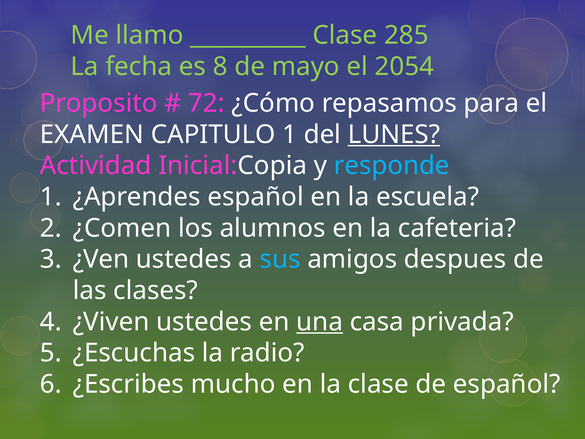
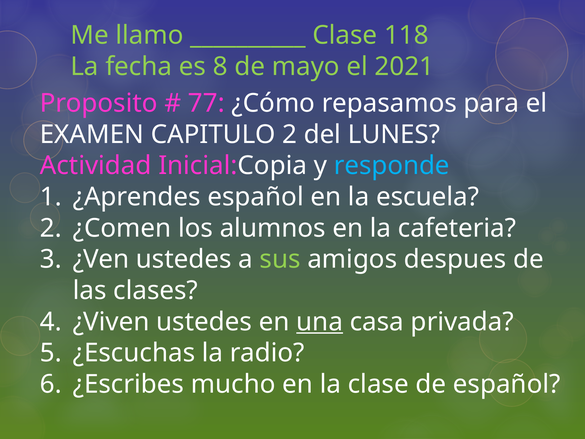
285: 285 -> 118
2054: 2054 -> 2021
72: 72 -> 77
CAPITULO 1: 1 -> 2
LUNES underline: present -> none
sus colour: light blue -> light green
